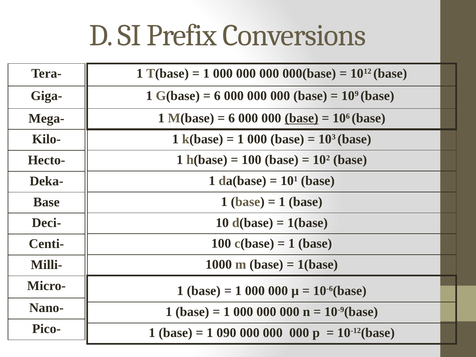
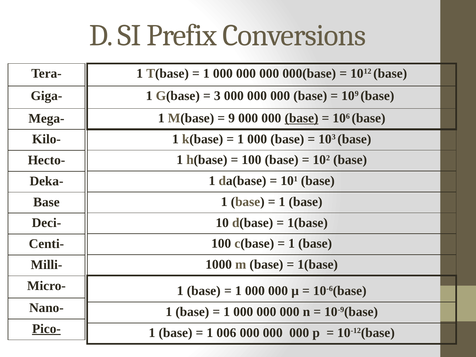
6 at (217, 96): 6 -> 3
6 at (232, 118): 6 -> 9
Pico- underline: none -> present
090: 090 -> 006
